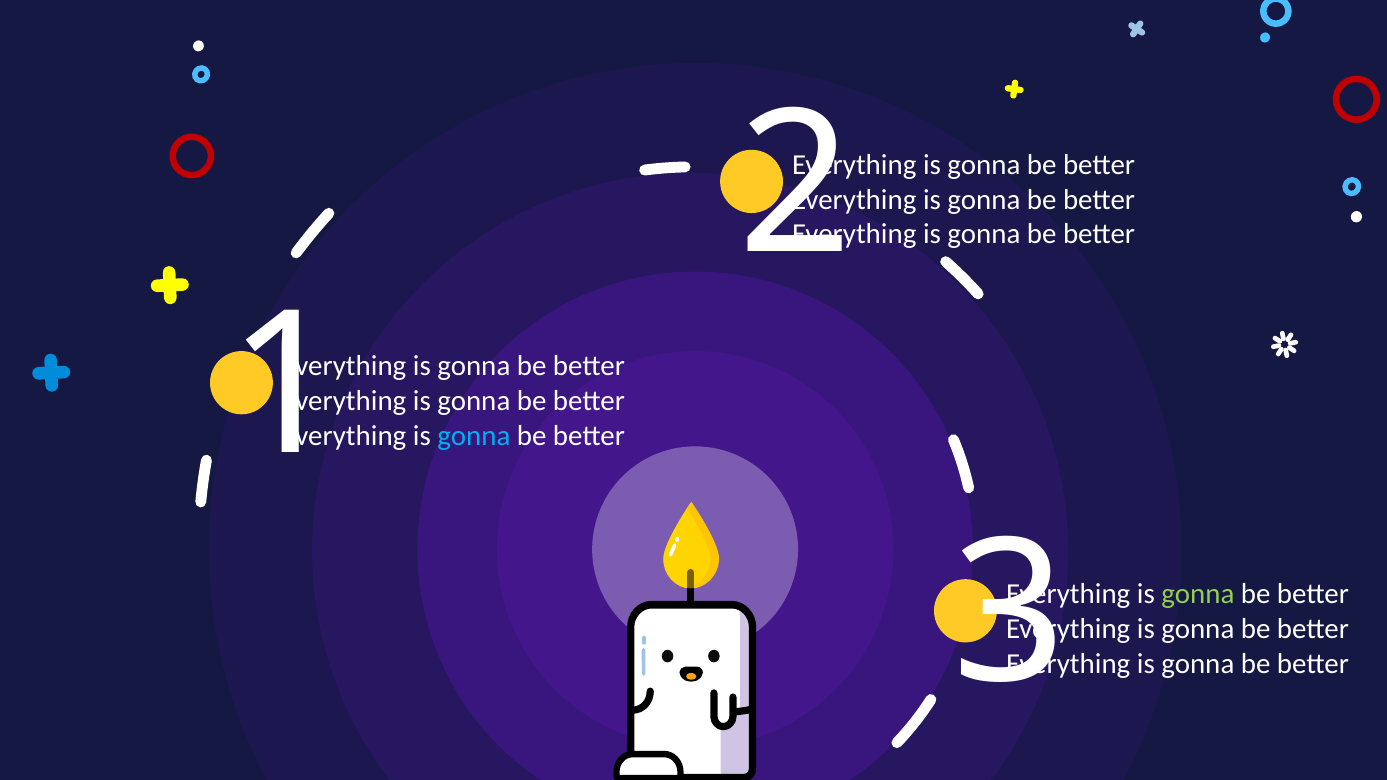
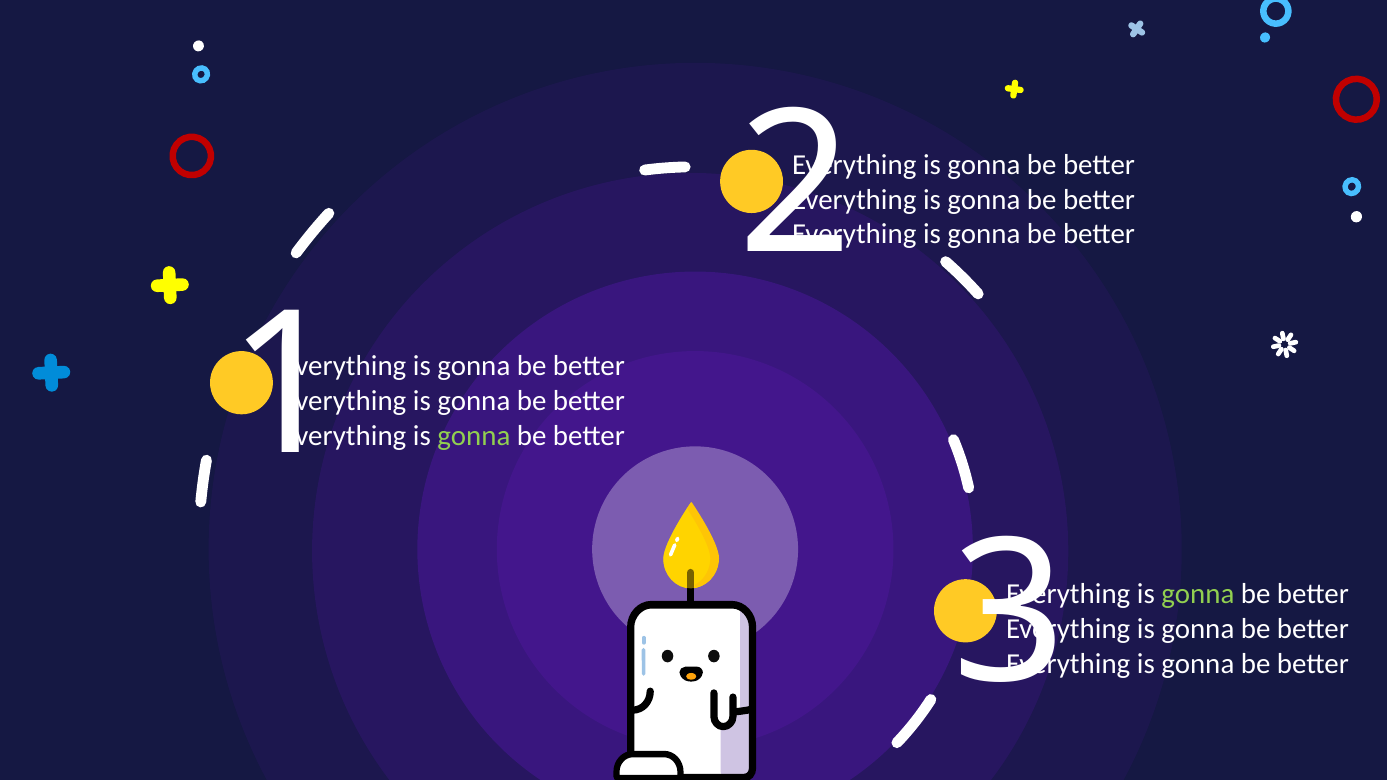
gonna at (474, 436) colour: light blue -> light green
